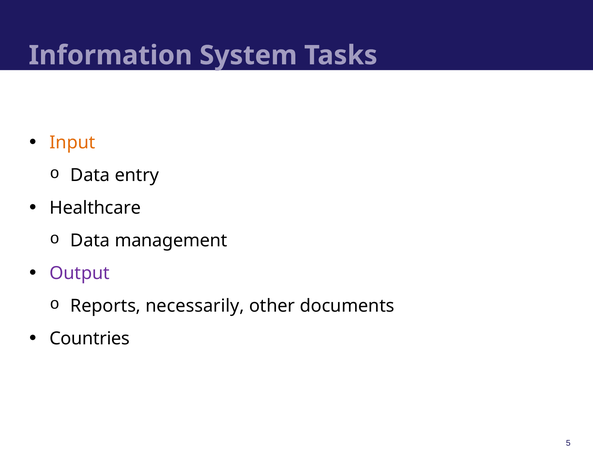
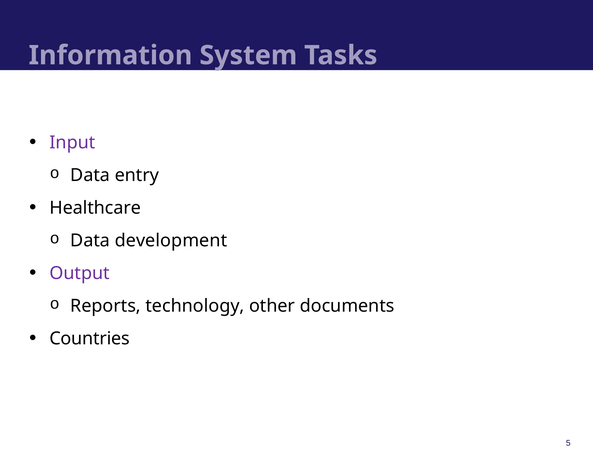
Input colour: orange -> purple
management: management -> development
necessarily: necessarily -> technology
